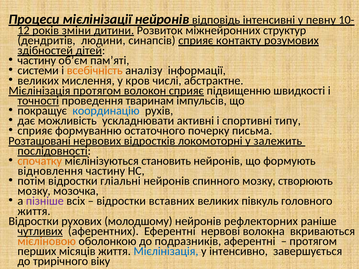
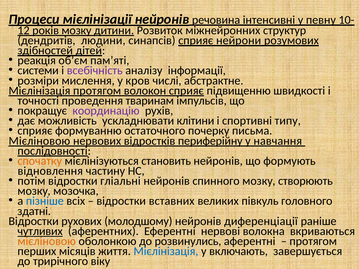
відповідь: відповідь -> речовина
років зміни: зміни -> мозку
контакту: контакту -> нейрони
частину at (37, 61): частину -> реакція
всебічність colour: orange -> purple
великих at (38, 81): великих -> розміри
точності underline: present -> none
координацію colour: blue -> purple
активні: активні -> клітини
Розташовані at (40, 141): Розташовані -> Мієліновою
локомоторні: локомоторні -> периферійну
залежить: залежить -> навчання
пізніше colour: purple -> blue
життя at (34, 211): життя -> здатні
рефлекторних: рефлекторних -> диференціації
подразників: подразників -> розвинулись
інтенсивно: інтенсивно -> включають
